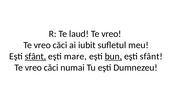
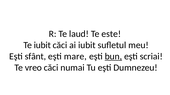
laud Te vreo: vreo -> este
vreo at (42, 45): vreo -> iubit
sfânt at (35, 57) underline: present -> none
sfânt at (151, 57): sfânt -> scriai
